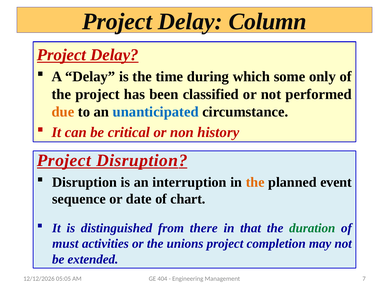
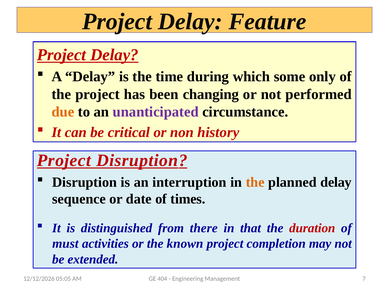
Column: Column -> Feature
classified: classified -> changing
unanticipated colour: blue -> purple
planned event: event -> delay
chart: chart -> times
duration colour: green -> red
unions: unions -> known
